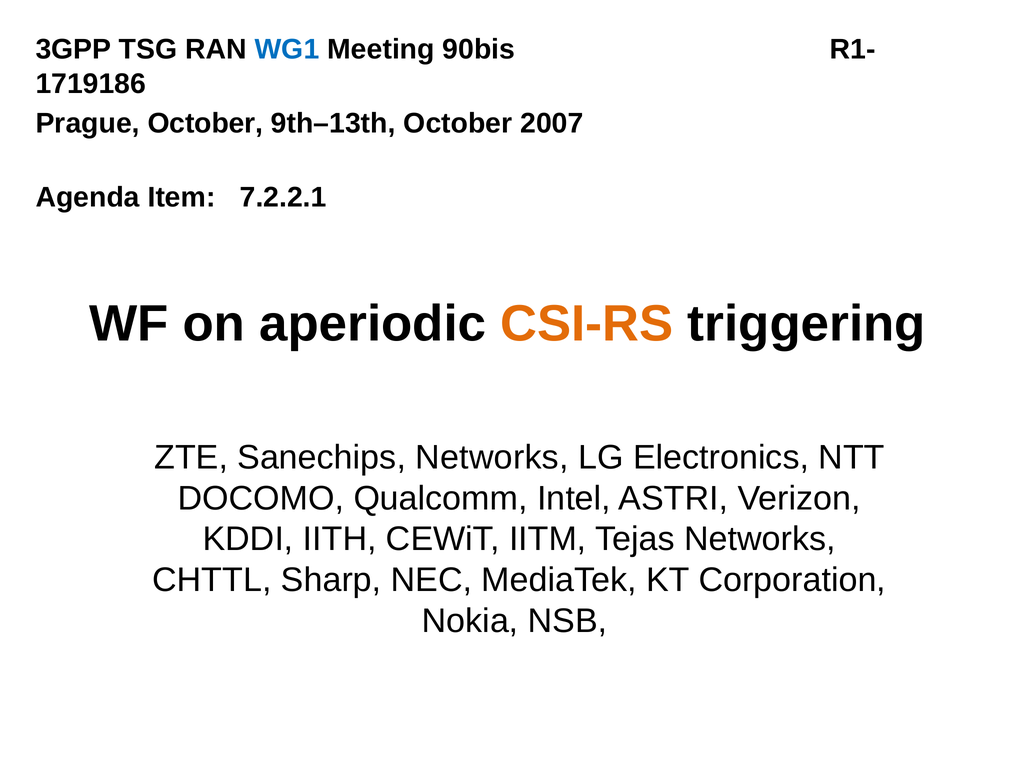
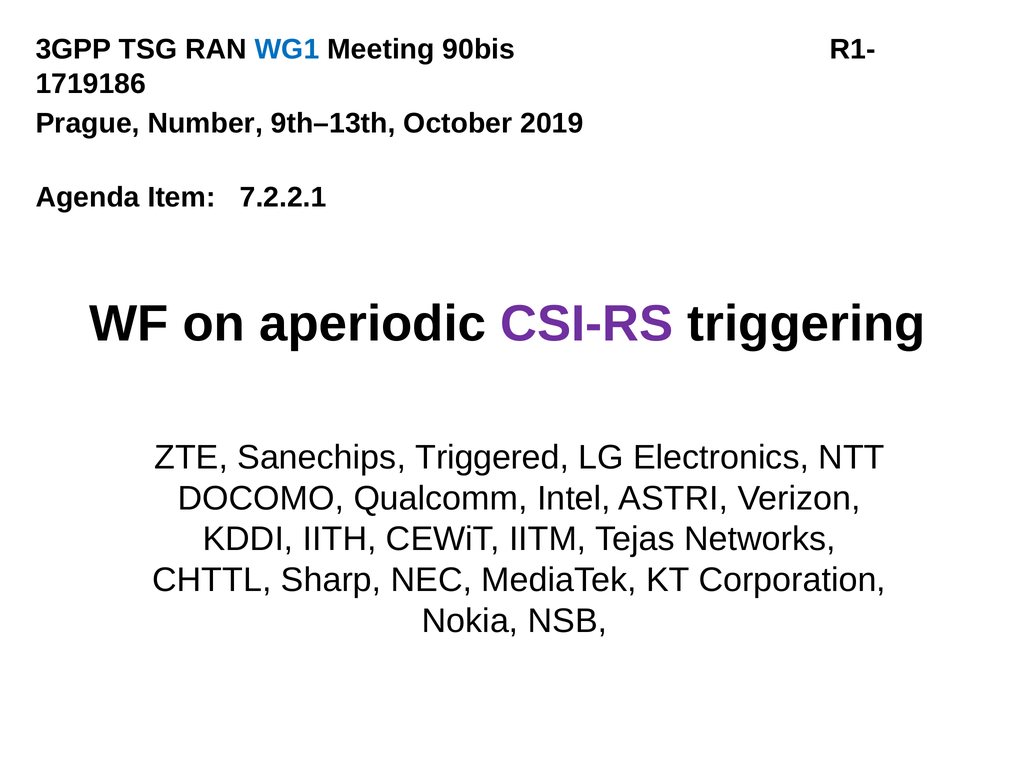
Prague October: October -> Number
2007: 2007 -> 2019
CSI-RS colour: orange -> purple
Sanechips Networks: Networks -> Triggered
